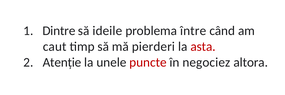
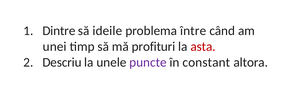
caut: caut -> unei
pierderi: pierderi -> profituri
Atenție: Atenție -> Descriu
puncte colour: red -> purple
negociez: negociez -> constant
